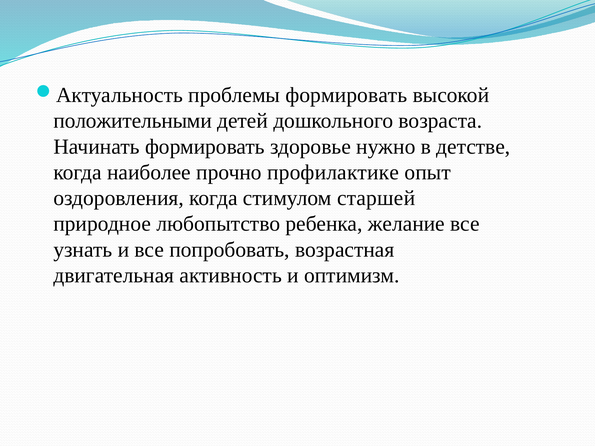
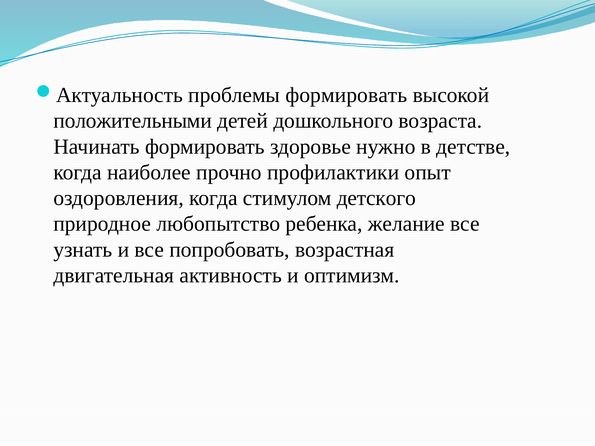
профилактике: профилактике -> профилактики
старшей: старшей -> детского
